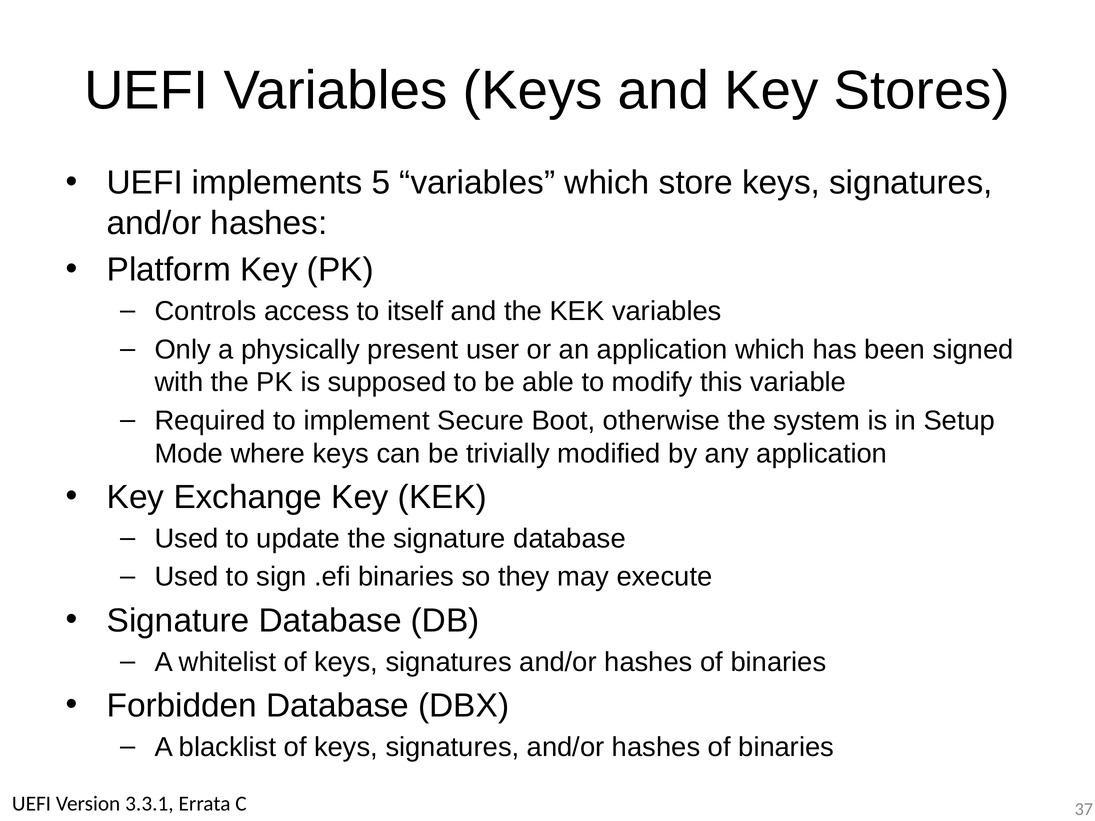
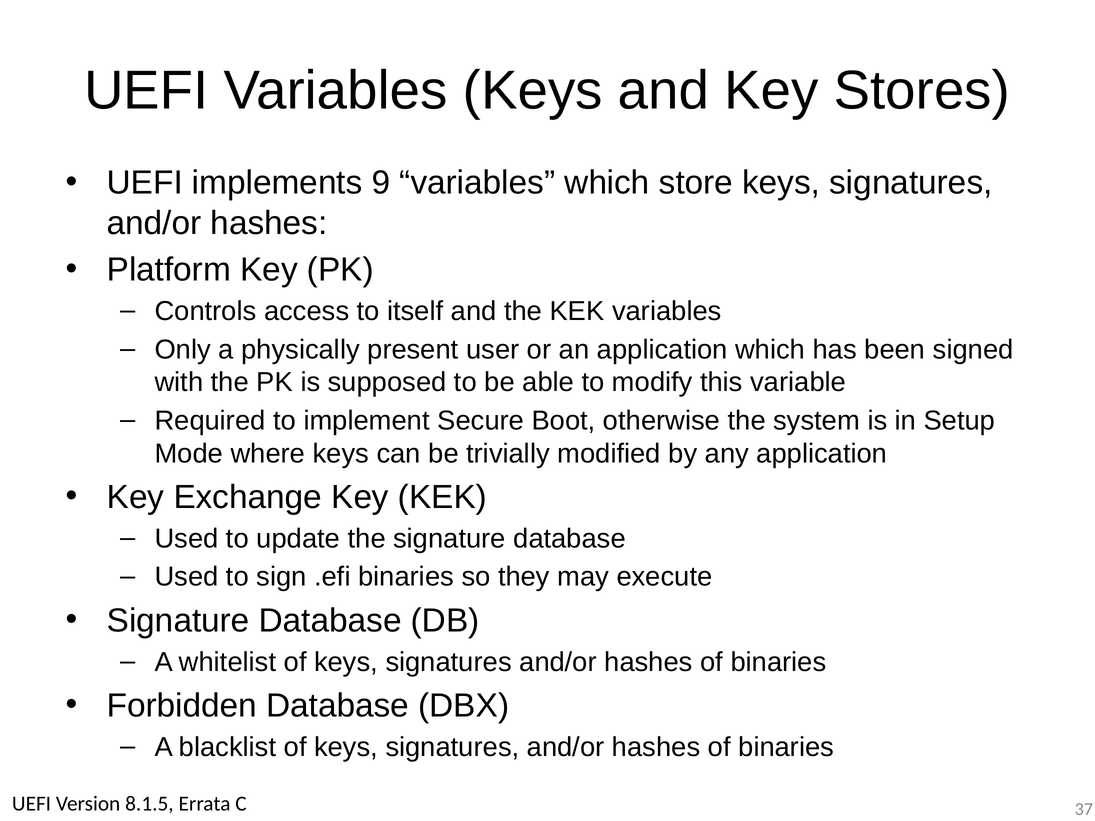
5: 5 -> 9
3.3.1: 3.3.1 -> 8.1.5
